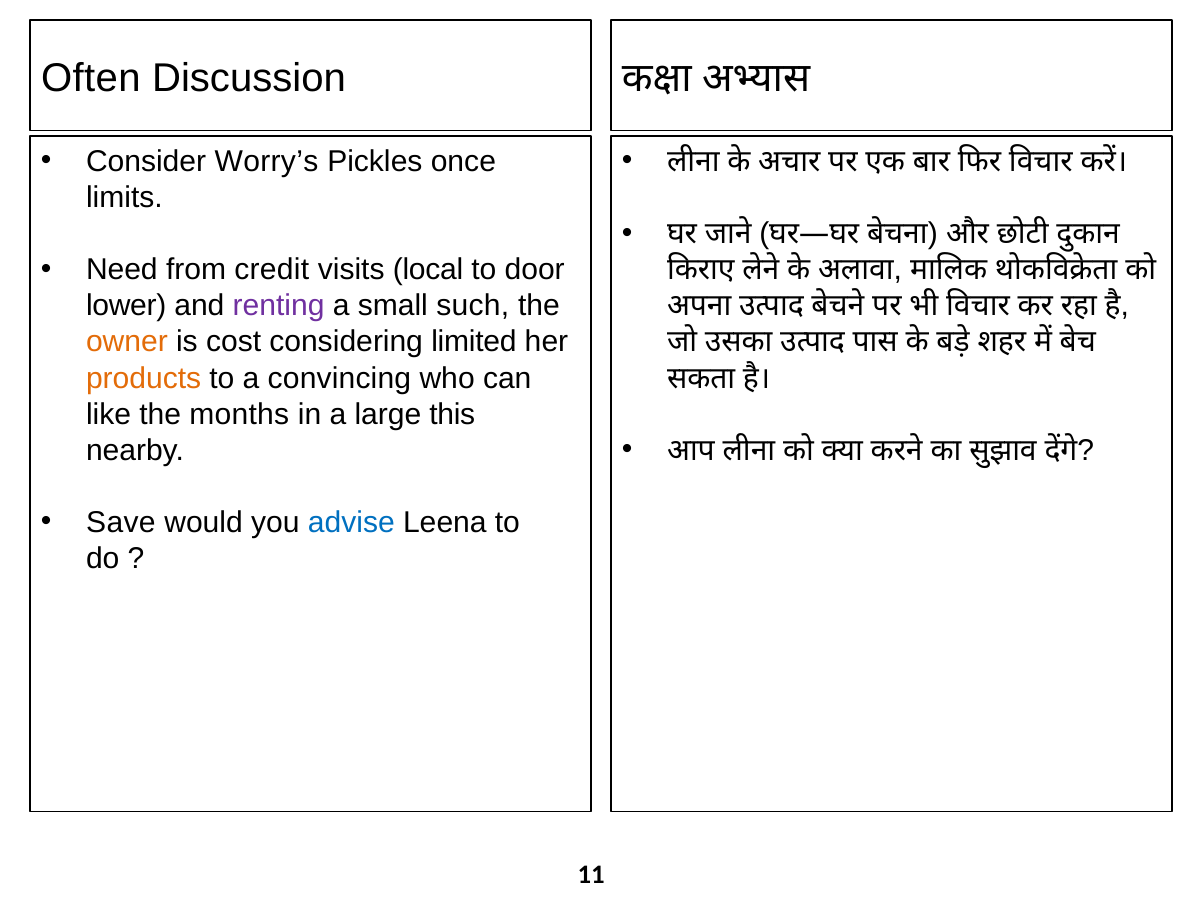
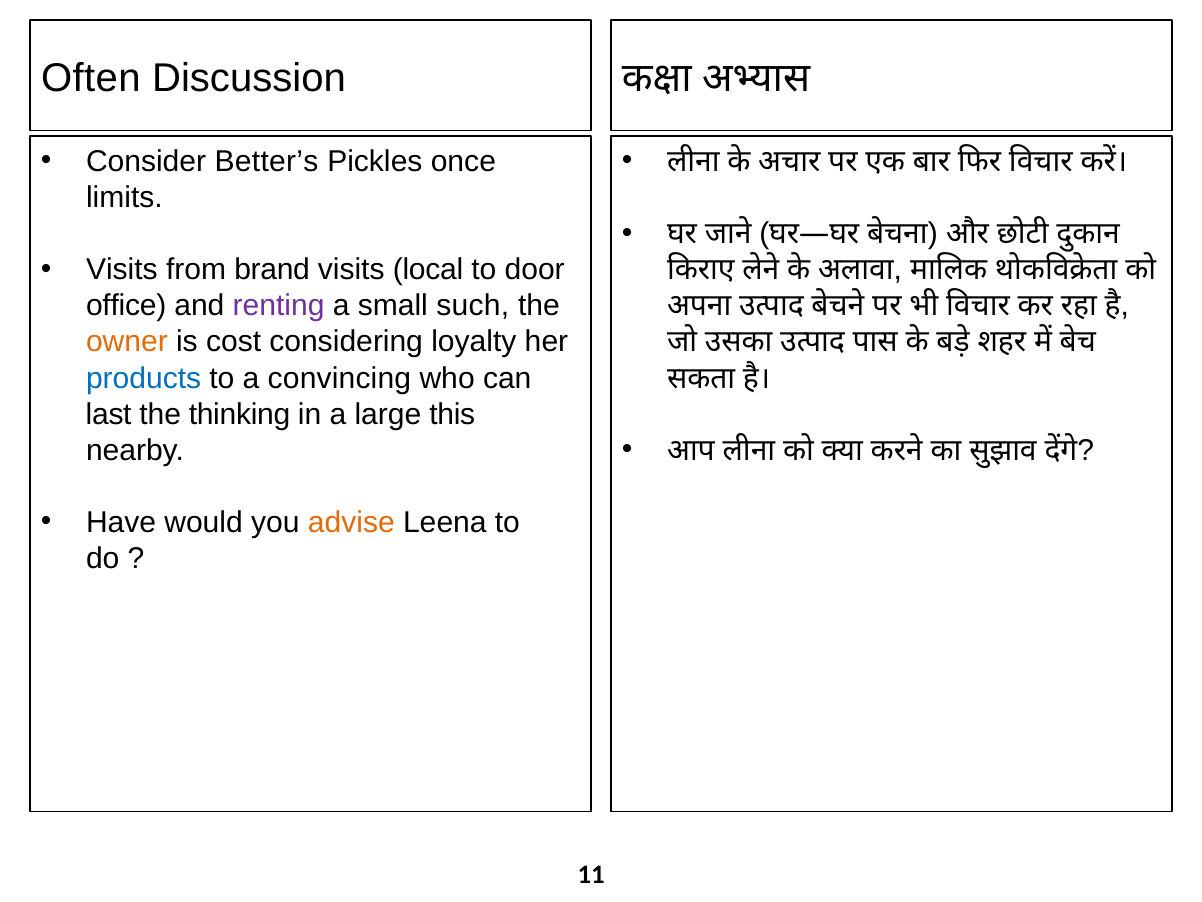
Worry’s: Worry’s -> Better’s
Need at (122, 270): Need -> Visits
credit: credit -> brand
lower: lower -> office
limited: limited -> loyalty
products colour: orange -> blue
like: like -> last
months: months -> thinking
Save: Save -> Have
advise colour: blue -> orange
